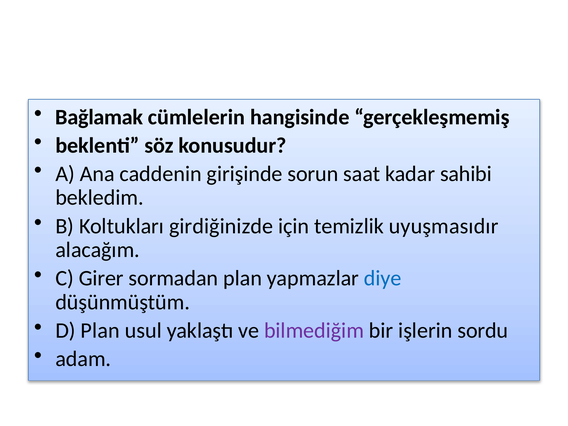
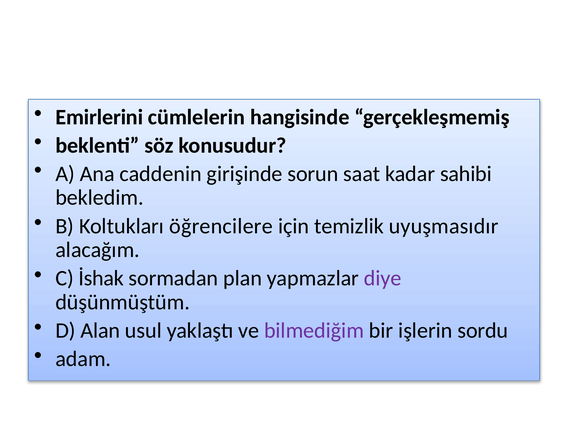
Bağlamak: Bağlamak -> Emirlerini
girdiğinizde: girdiğinizde -> öğrencilere
Girer: Girer -> İshak
diye colour: blue -> purple
D Plan: Plan -> Alan
